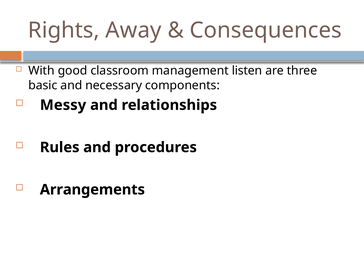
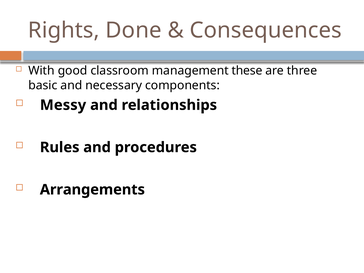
Away: Away -> Done
listen: listen -> these
